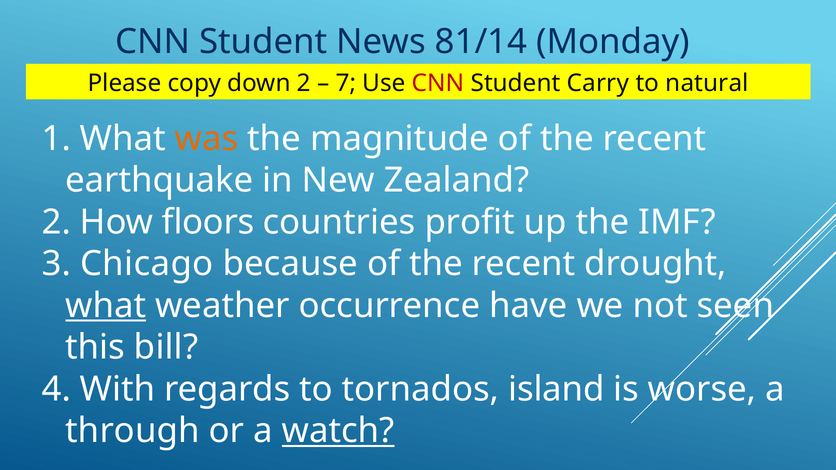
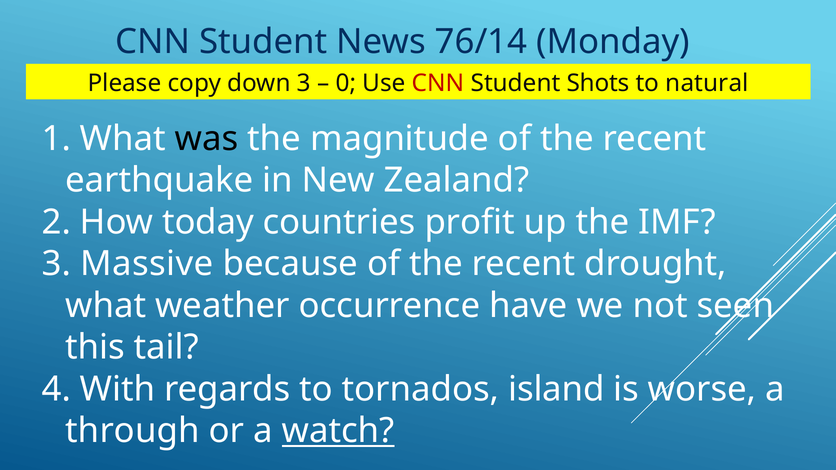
81/14: 81/14 -> 76/14
down 2: 2 -> 3
7: 7 -> 0
Carry: Carry -> Shots
was colour: orange -> black
floors: floors -> today
Chicago: Chicago -> Massive
what at (106, 306) underline: present -> none
bill: bill -> tail
